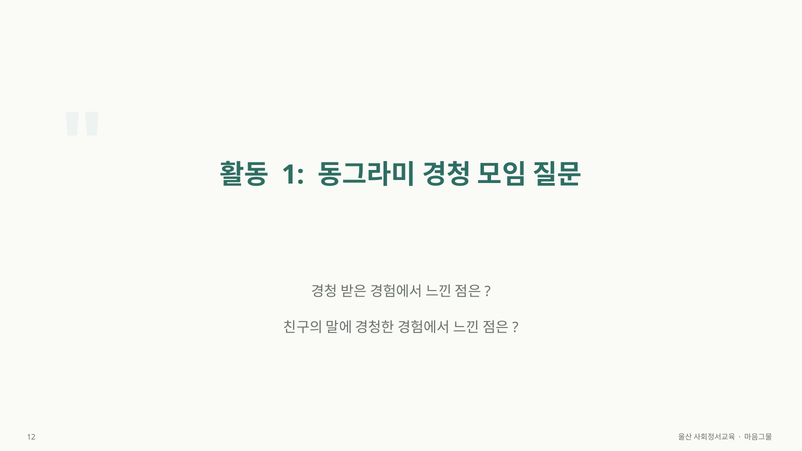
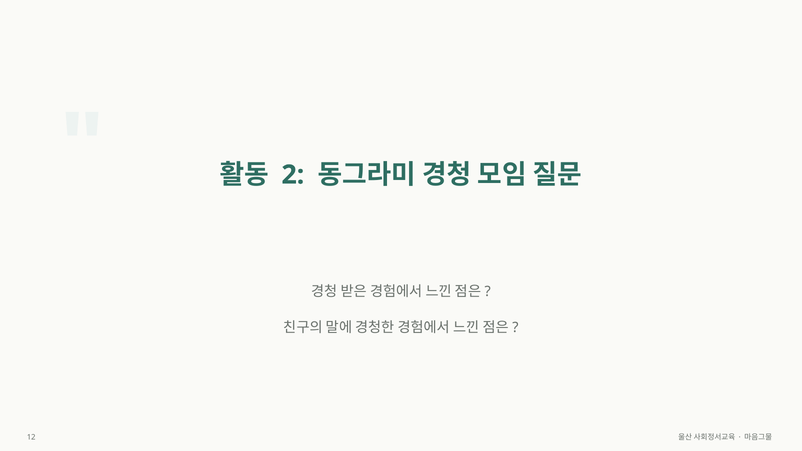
1: 1 -> 2
